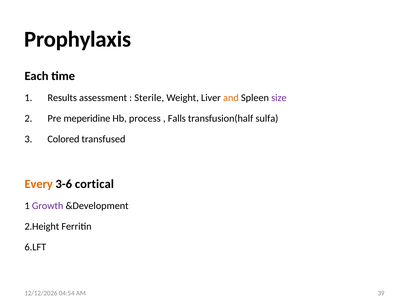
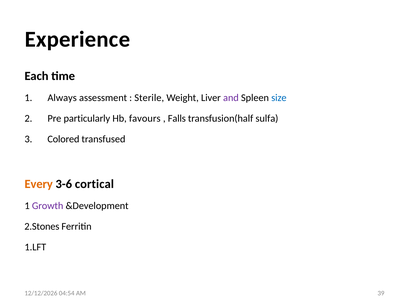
Prophylaxis: Prophylaxis -> Experience
Results: Results -> Always
and colour: orange -> purple
size colour: purple -> blue
meperidine: meperidine -> particularly
process: process -> favours
2.Height: 2.Height -> 2.Stones
6.LFT: 6.LFT -> 1.LFT
